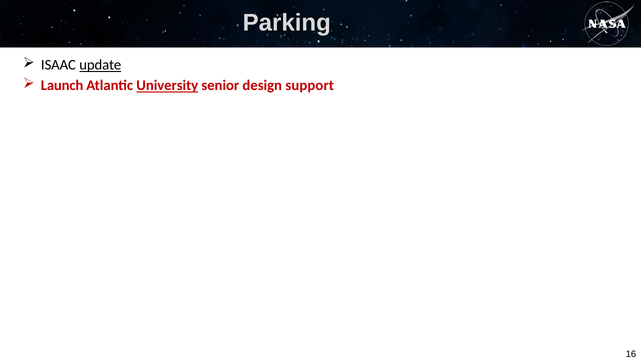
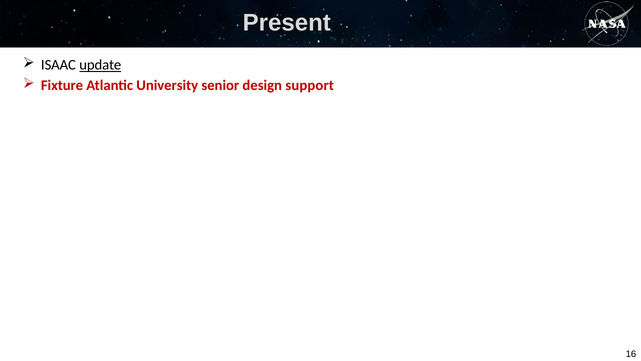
Parking: Parking -> Present
Launch: Launch -> Fixture
University underline: present -> none
